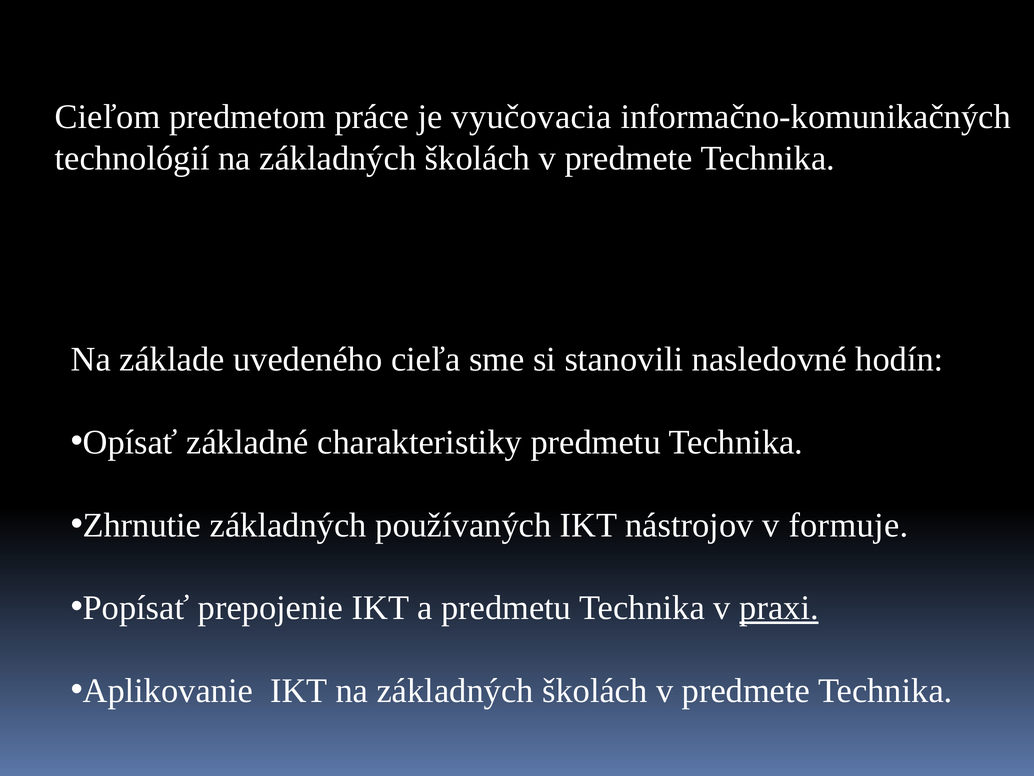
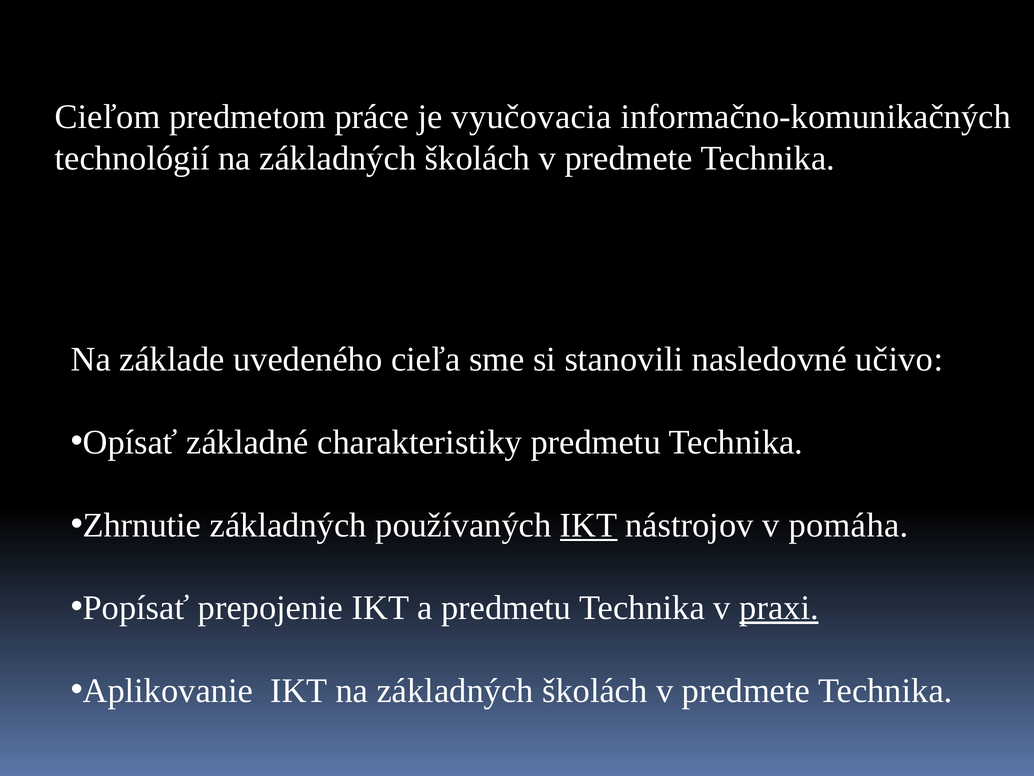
hodín: hodín -> učivo
IKT at (589, 525) underline: none -> present
formuje: formuje -> pomáha
